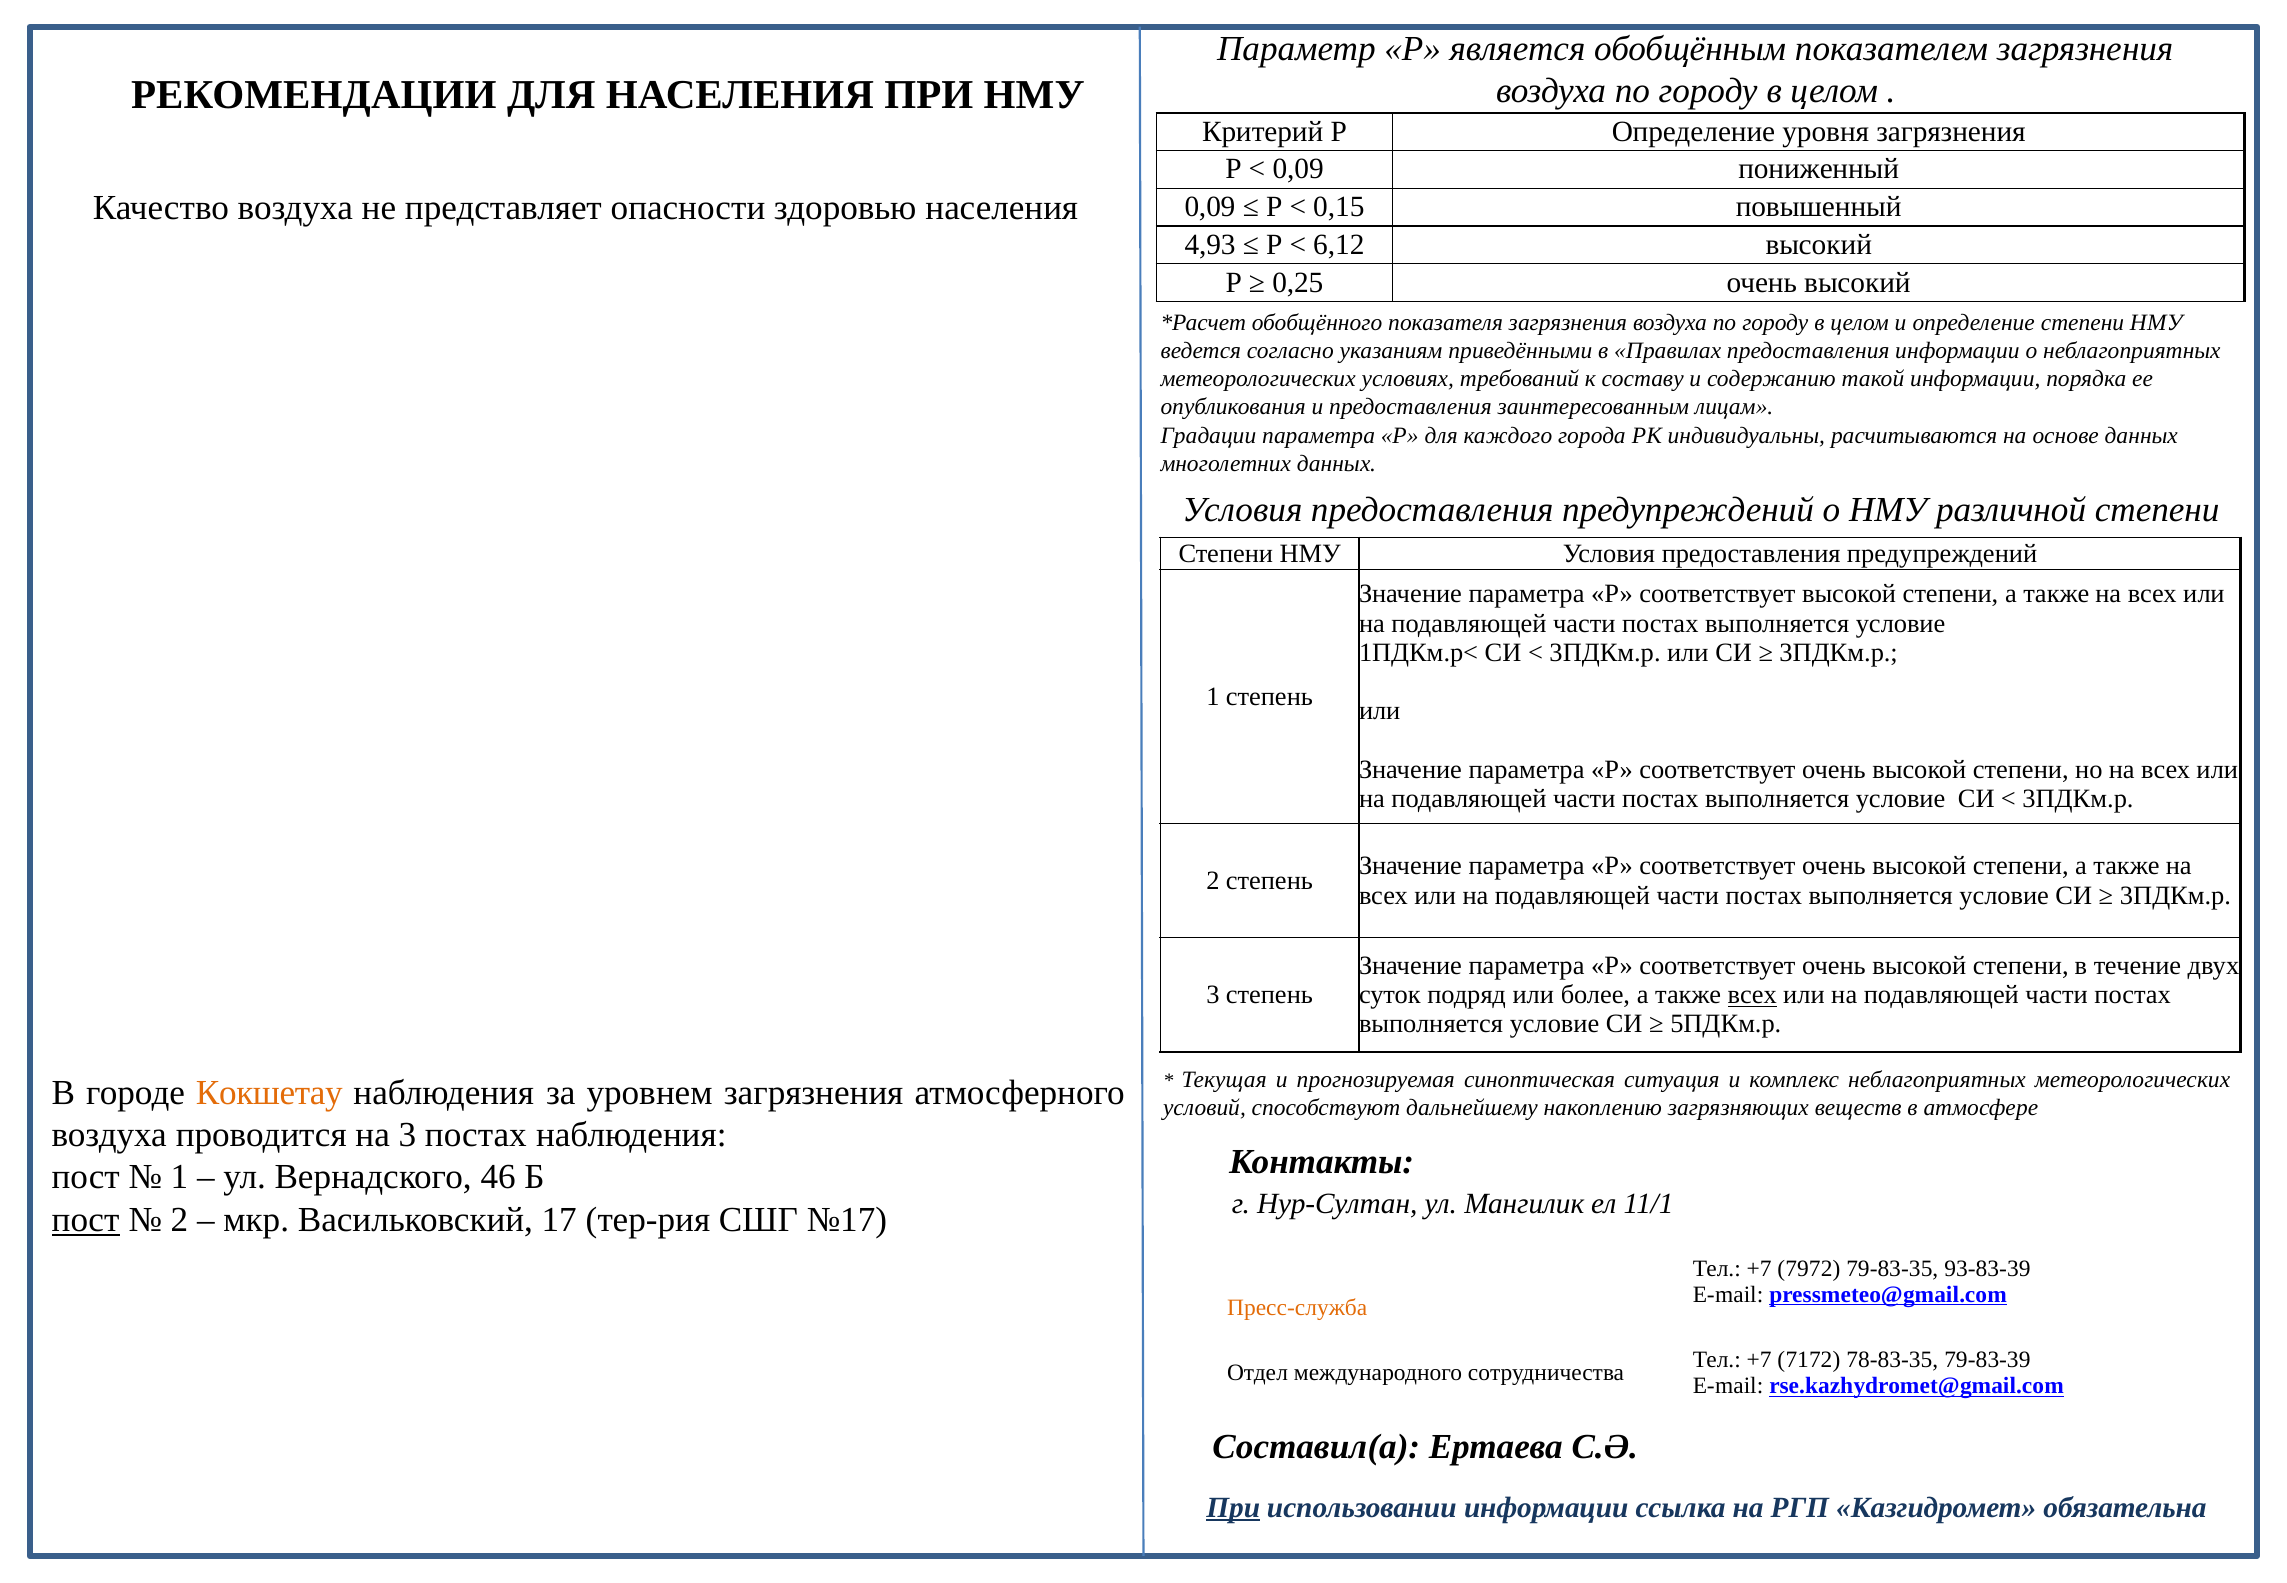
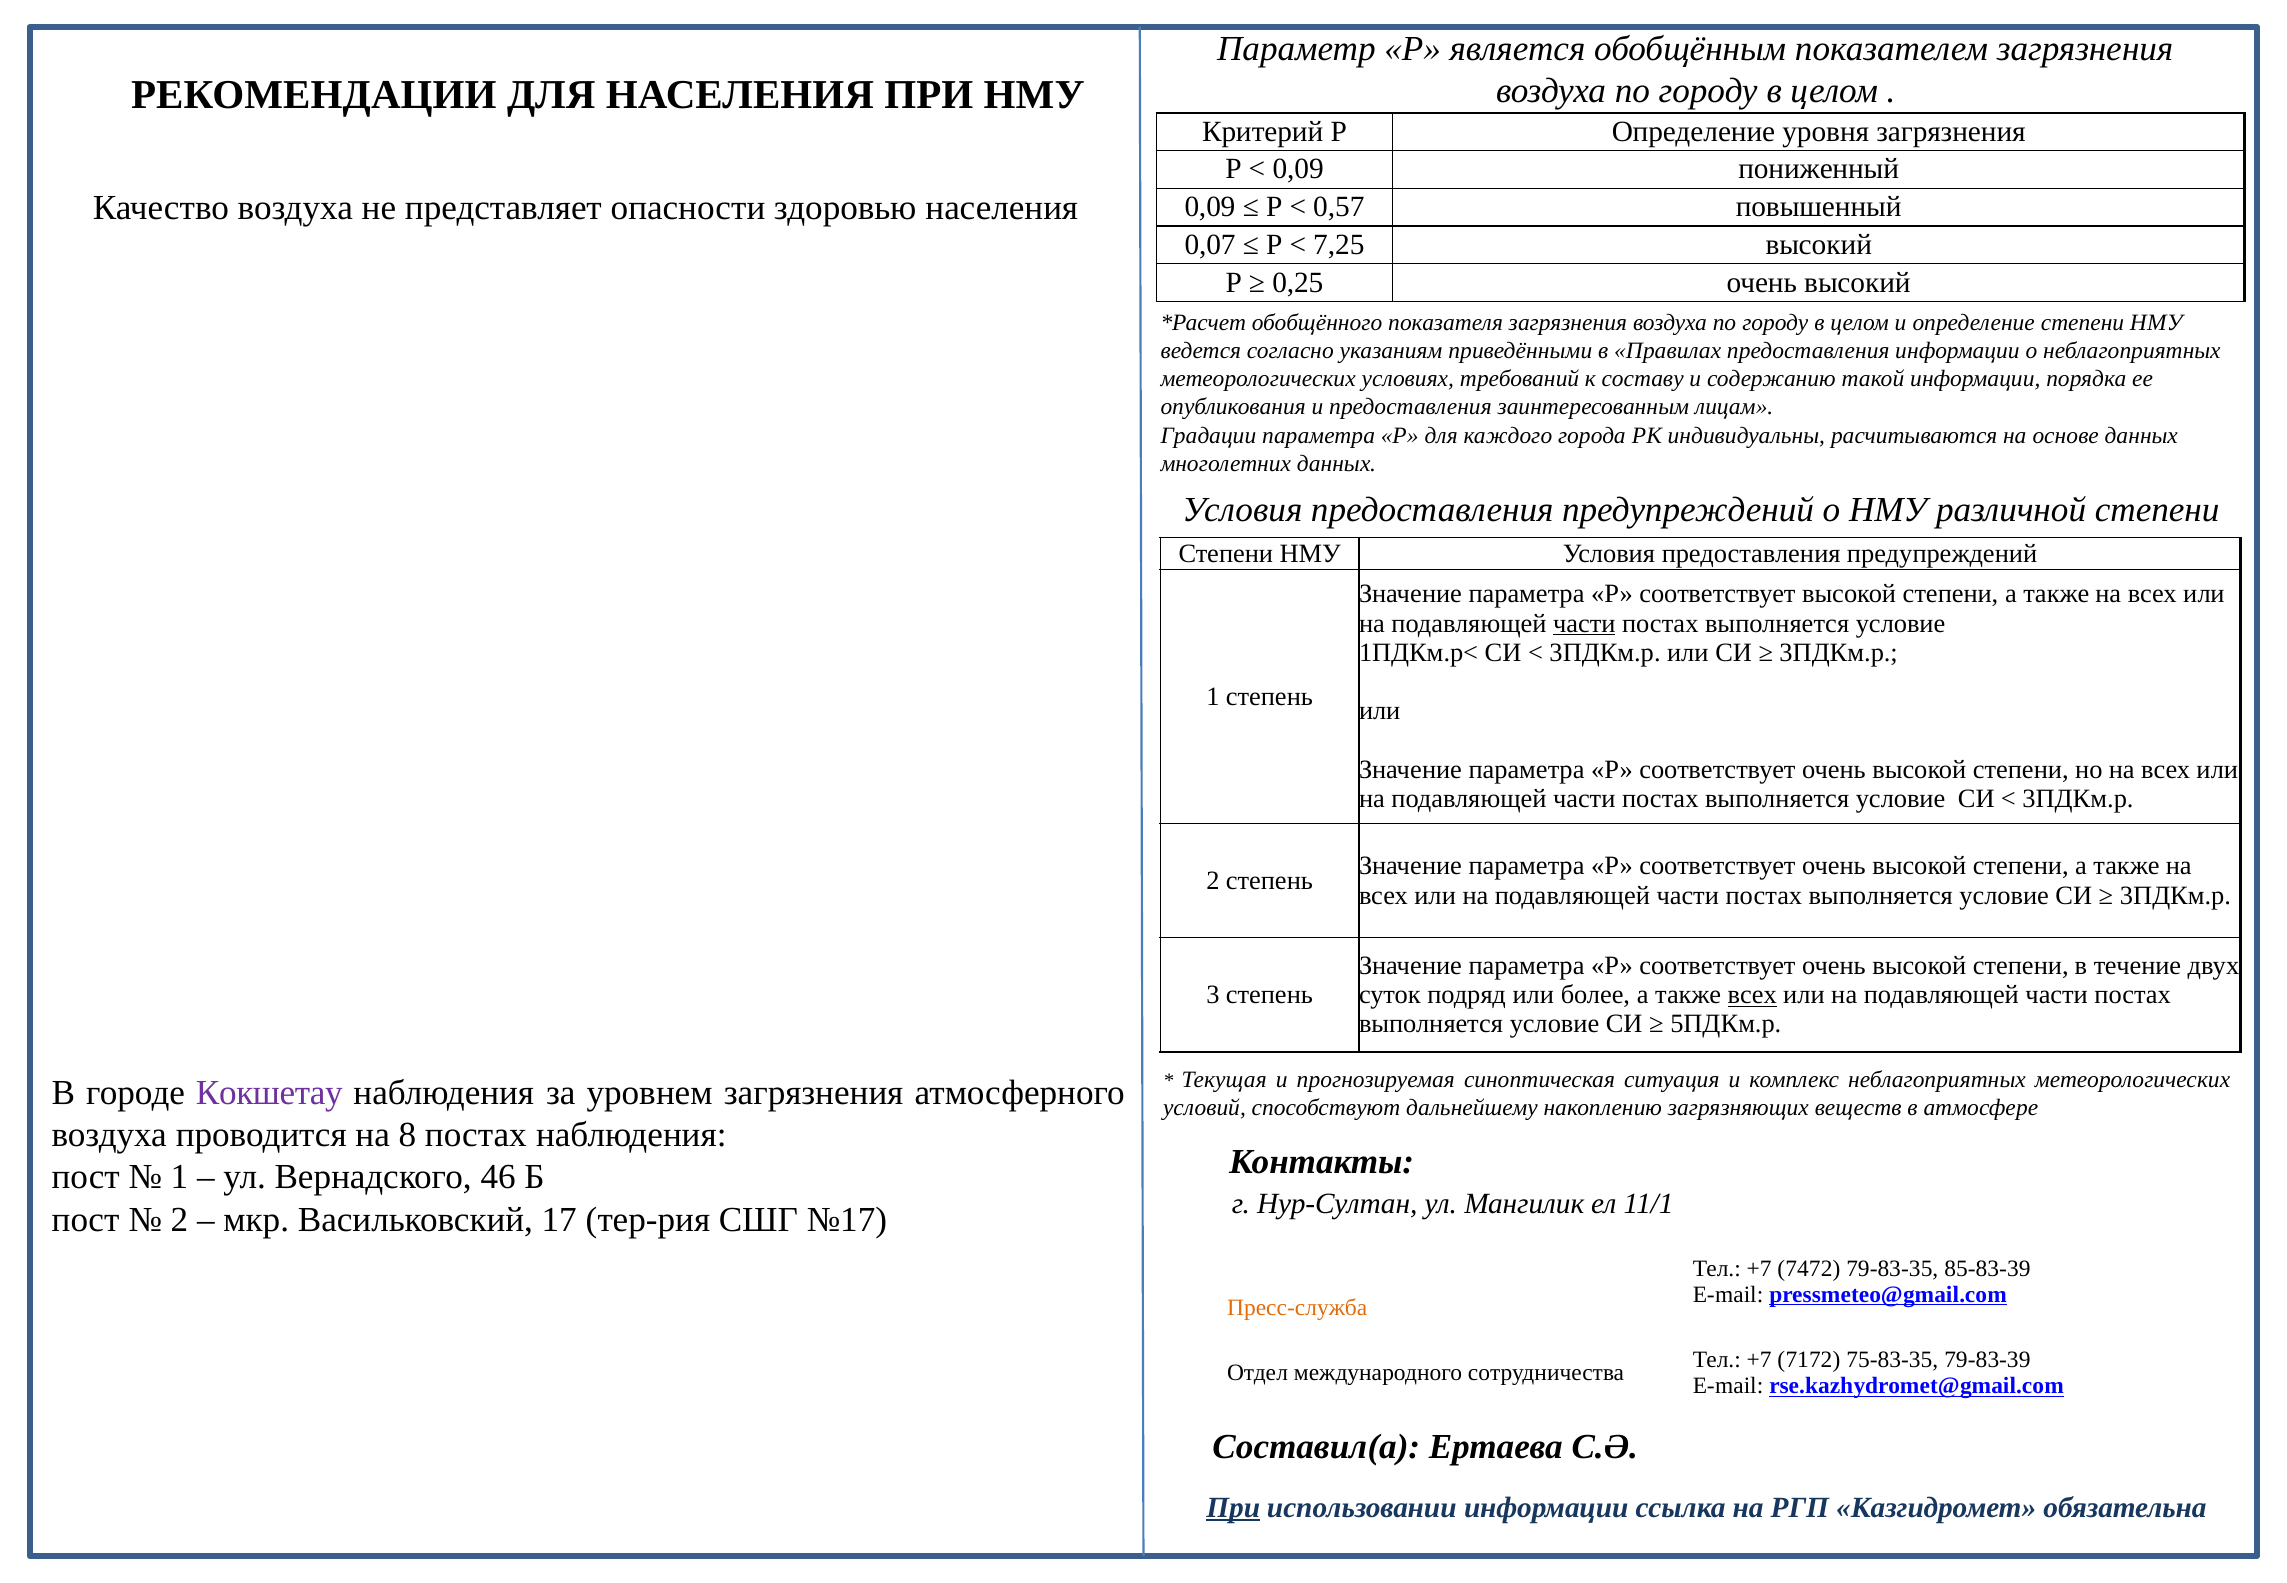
0,15: 0,15 -> 0,57
4,93: 4,93 -> 0,07
6,12: 6,12 -> 7,25
части at (1584, 623) underline: none -> present
Кокшетау colour: orange -> purple
на 3: 3 -> 8
пост at (86, 1220) underline: present -> none
7972: 7972 -> 7472
93-83-39: 93-83-39 -> 85-83-39
78-83-35: 78-83-35 -> 75-83-35
